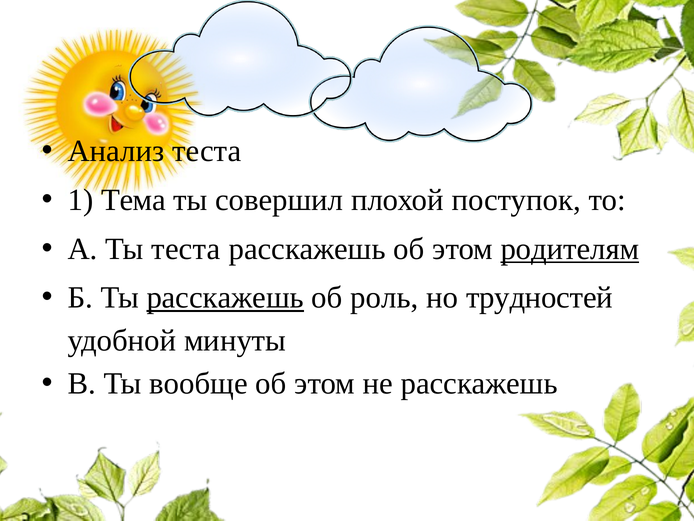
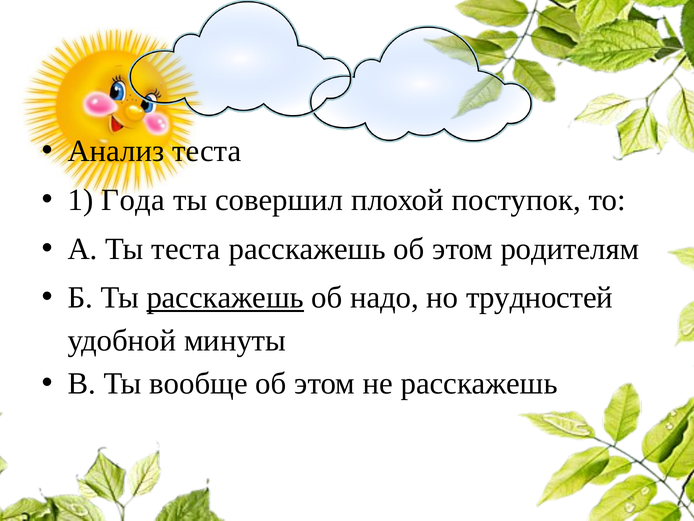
Тема: Тема -> Года
родителям underline: present -> none
роль: роль -> надо
